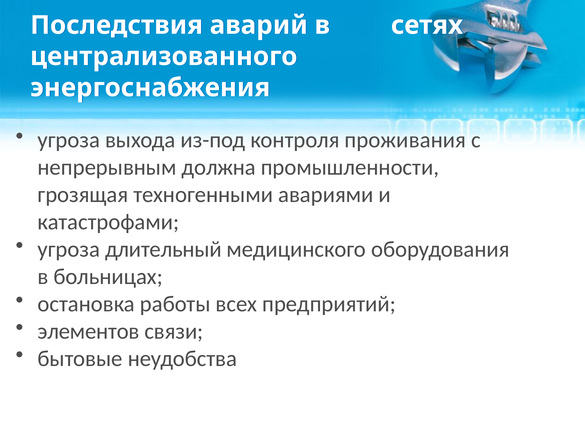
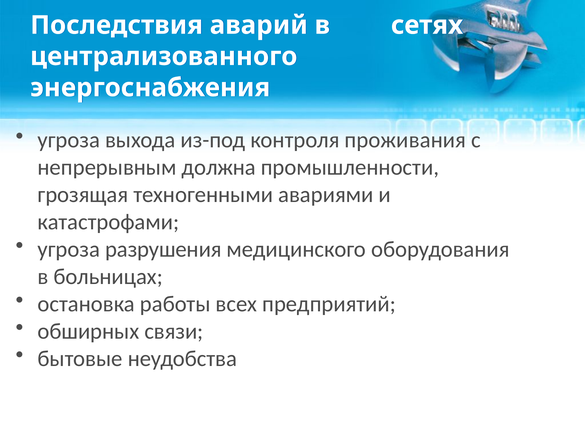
длительный: длительный -> разрушения
элементов: элементов -> обширных
